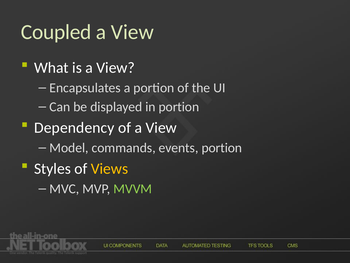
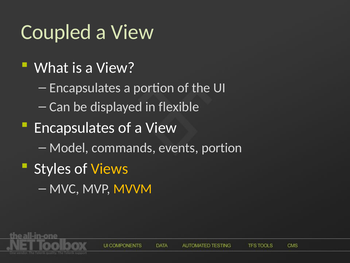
in portion: portion -> flexible
Dependency at (74, 128): Dependency -> Encapsulates
MVVM colour: light green -> yellow
